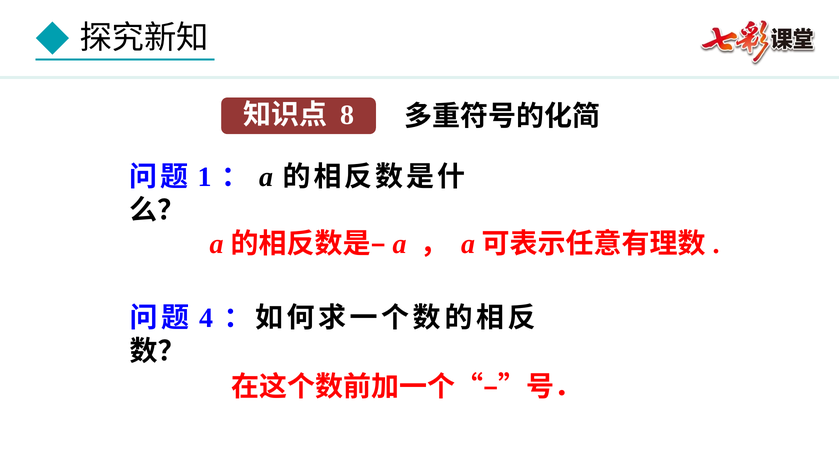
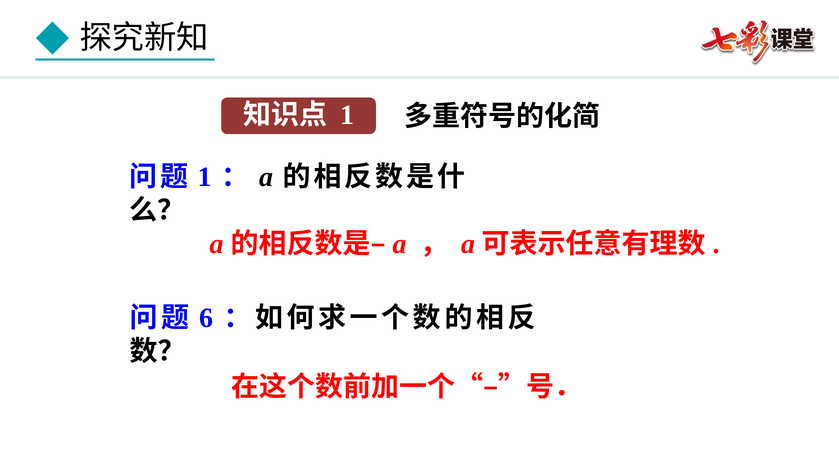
8 at (347, 115): 8 -> 1
4: 4 -> 6
